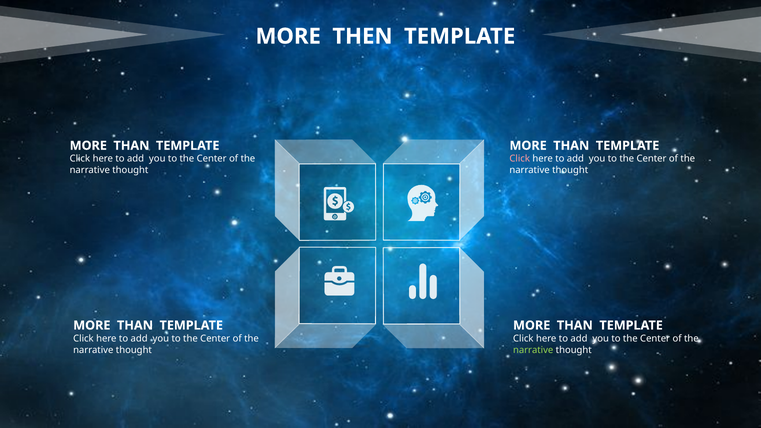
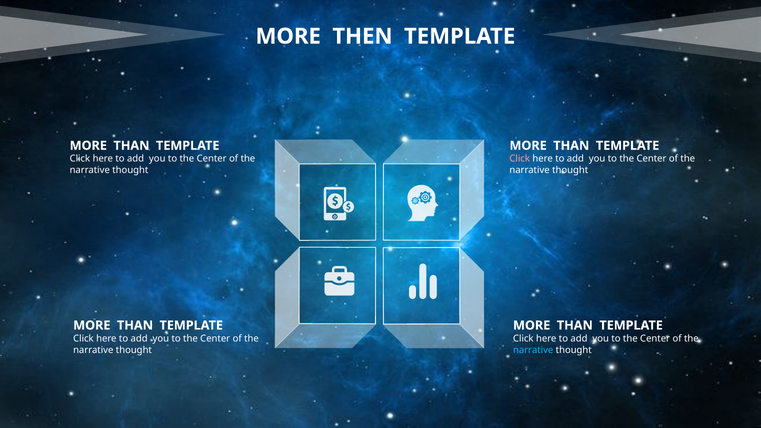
narrative at (533, 350) colour: light green -> light blue
